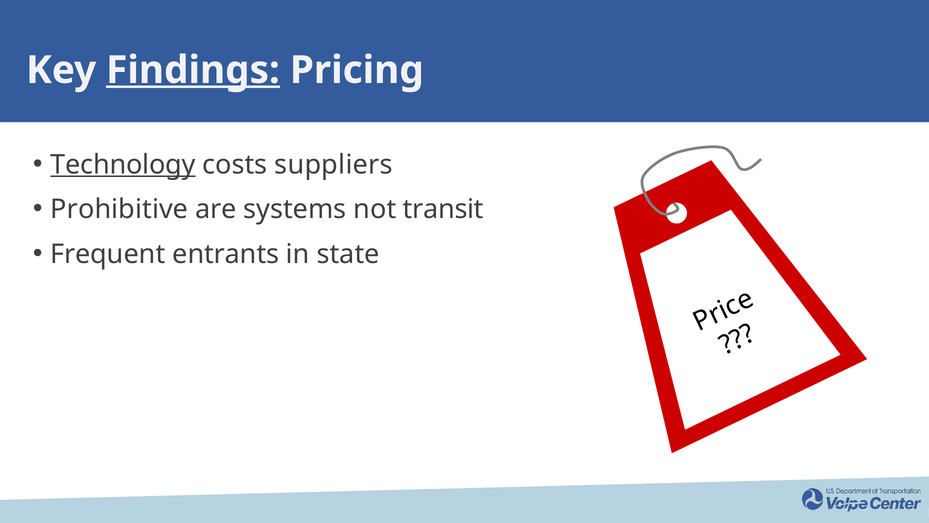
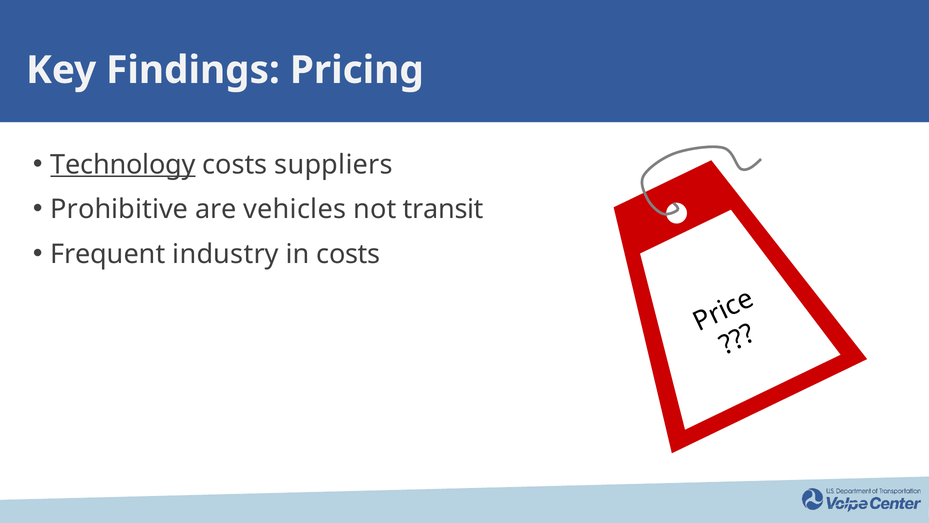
Findings underline: present -> none
systems: systems -> vehicles
entrants: entrants -> industry
in state: state -> costs
